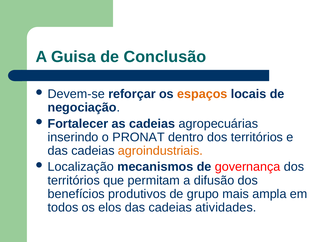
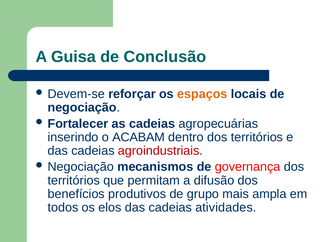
PRONAT: PRONAT -> ACABAM
agroindustriais colour: orange -> red
Localização at (81, 167): Localização -> Negociação
